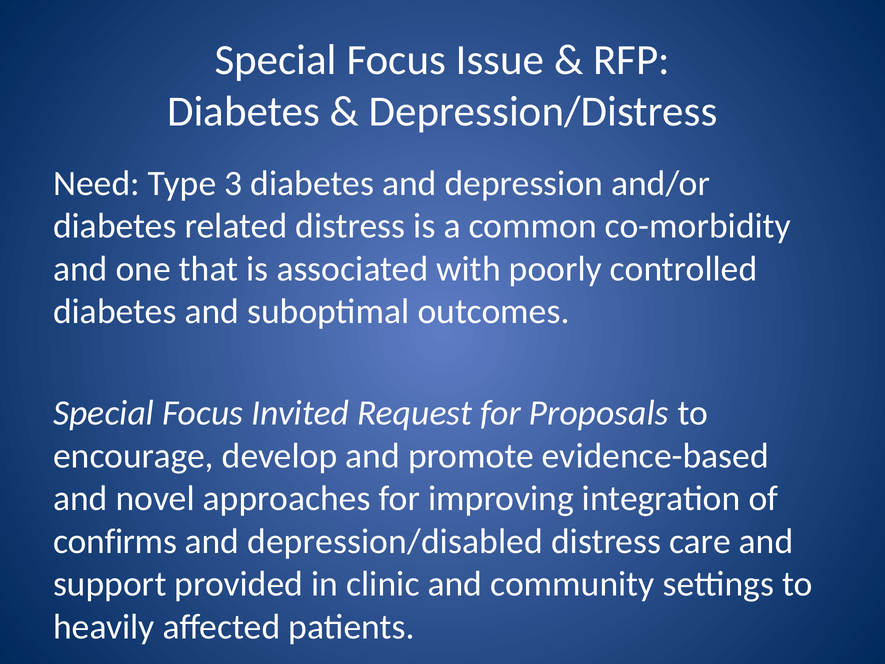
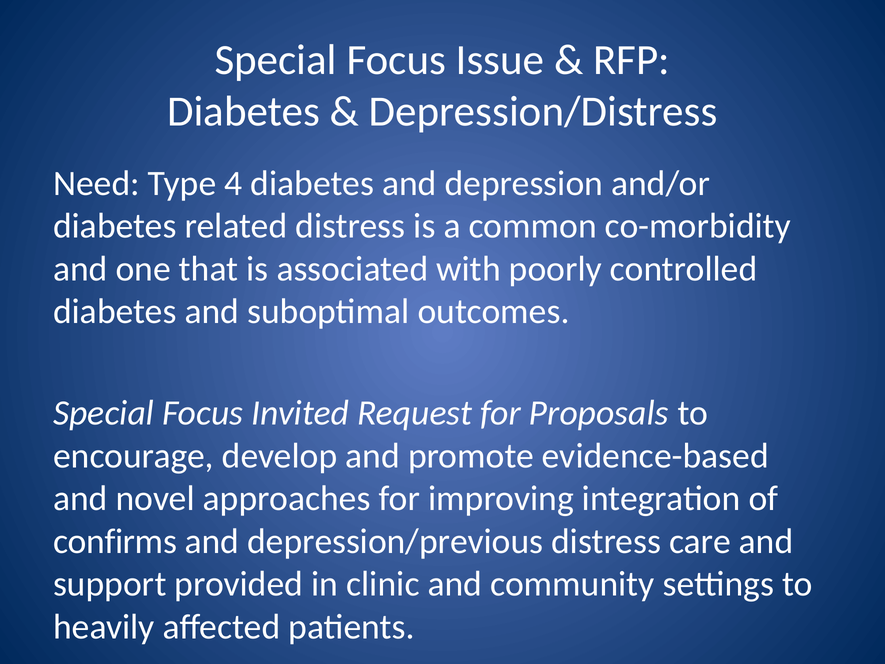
3: 3 -> 4
depression/disabled: depression/disabled -> depression/previous
